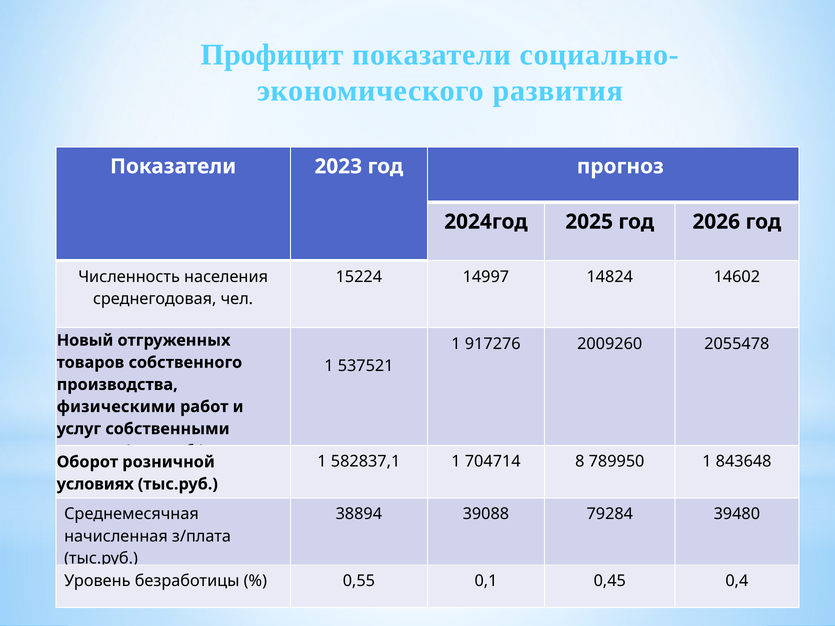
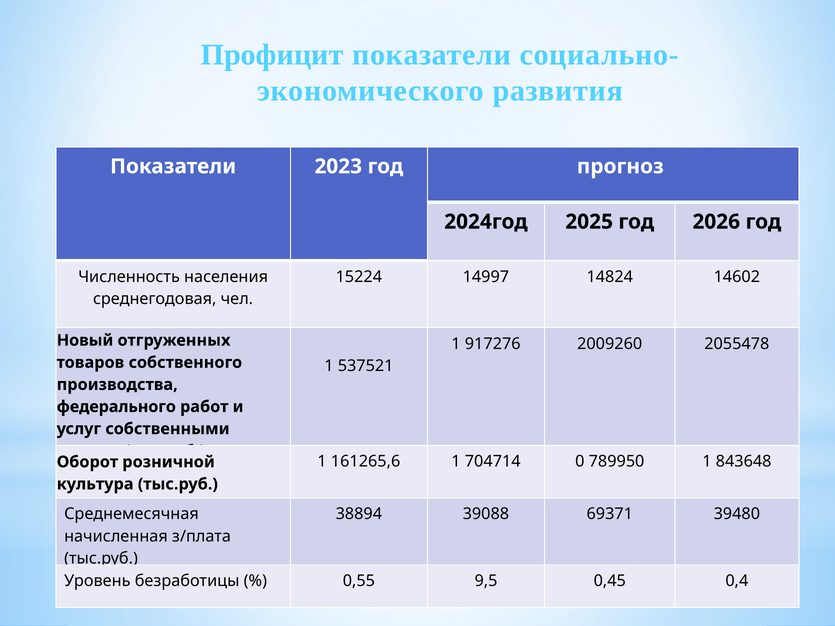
физическими: физическими -> федерального
582837,1: 582837,1 -> 161265,6
8: 8 -> 0
условиях: условиях -> культура
79284: 79284 -> 69371
0,1: 0,1 -> 9,5
